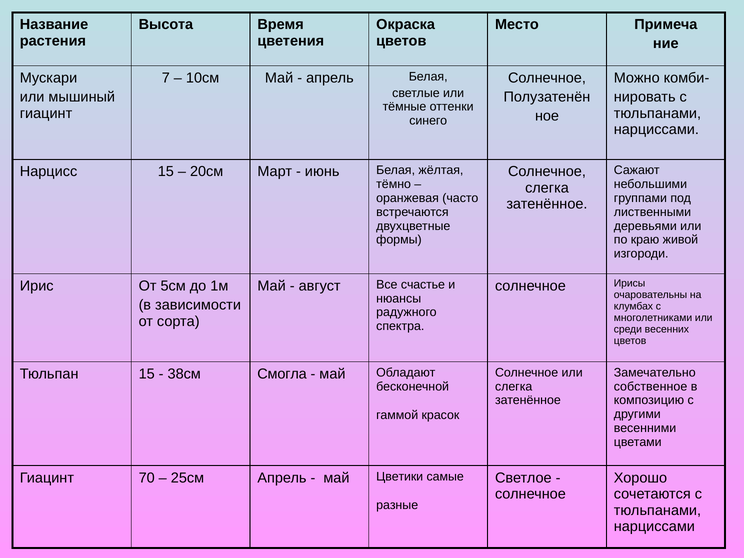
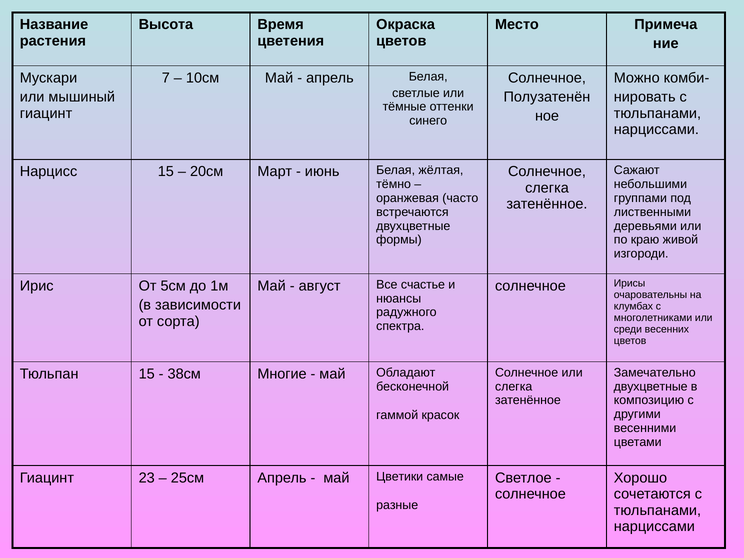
Смогла: Смогла -> Многие
собственное at (651, 386): собственное -> двухцветные
70: 70 -> 23
